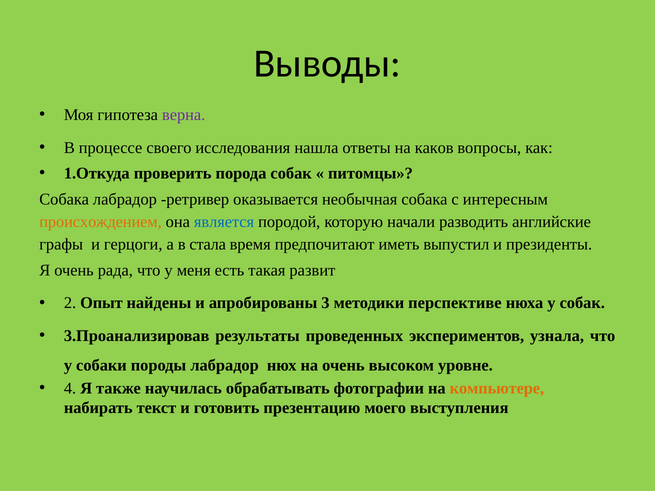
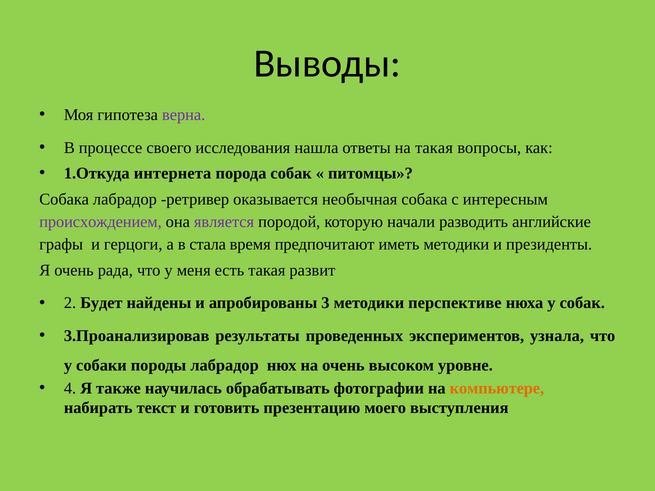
на каков: каков -> такая
проверить: проверить -> интернета
происхождением colour: orange -> purple
является colour: blue -> purple
иметь выпустил: выпустил -> методики
Опыт: Опыт -> Будет
